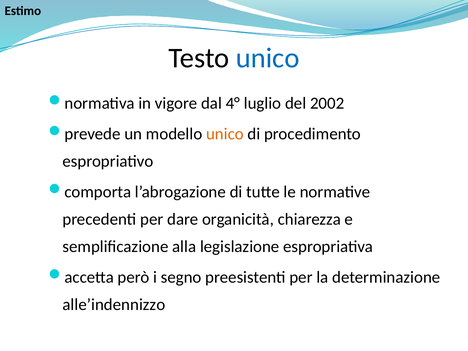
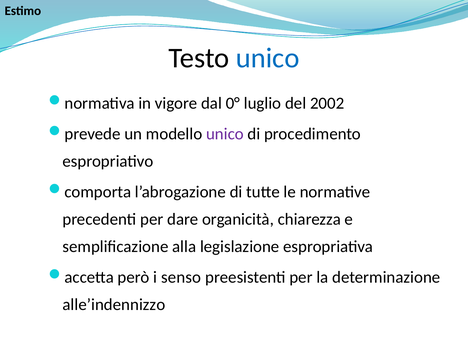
4°: 4° -> 0°
unico at (225, 134) colour: orange -> purple
segno: segno -> senso
